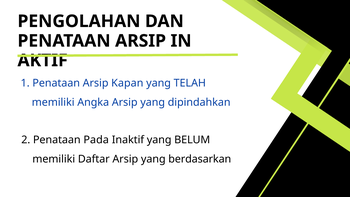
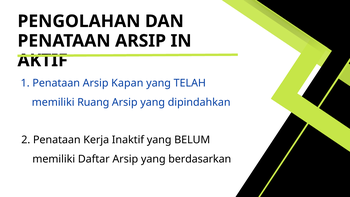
Angka: Angka -> Ruang
Pada: Pada -> Kerja
